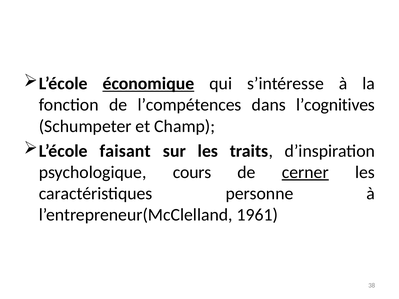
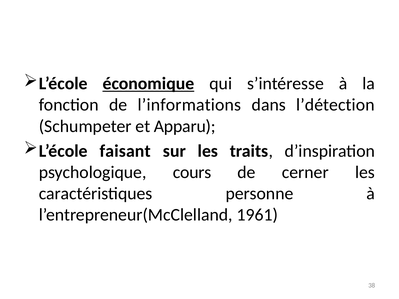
l’compétences: l’compétences -> l’informations
l’cognitives: l’cognitives -> l’détection
Champ: Champ -> Apparu
cerner underline: present -> none
